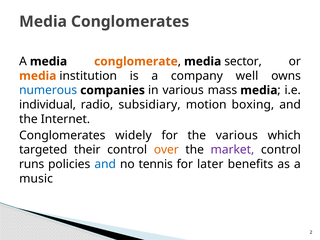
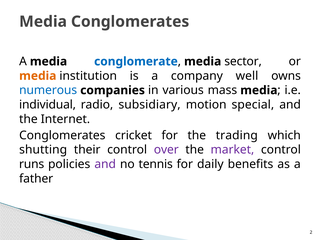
conglomerate colour: orange -> blue
boxing: boxing -> special
widely: widely -> cricket
the various: various -> trading
targeted: targeted -> shutting
over colour: orange -> purple
and at (105, 164) colour: blue -> purple
later: later -> daily
music: music -> father
